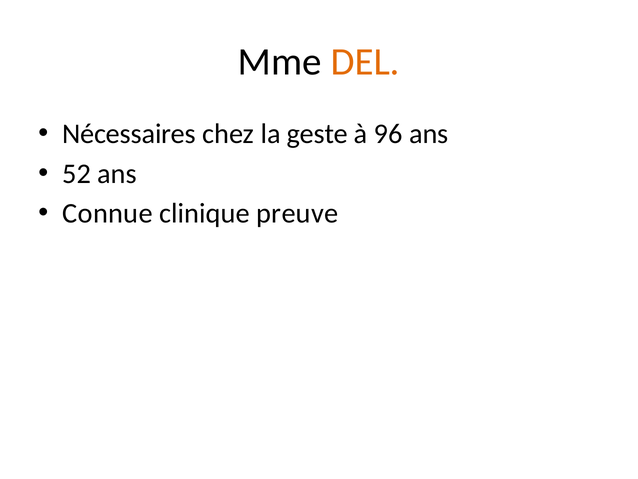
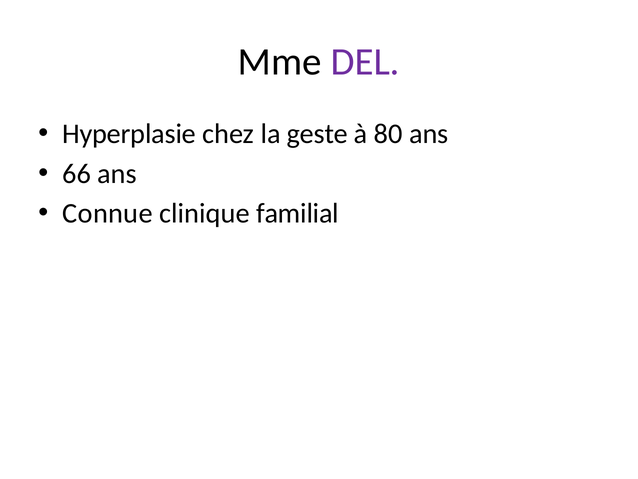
DEL colour: orange -> purple
Nécessaires: Nécessaires -> Hyperplasie
96: 96 -> 80
52: 52 -> 66
preuve: preuve -> familial
